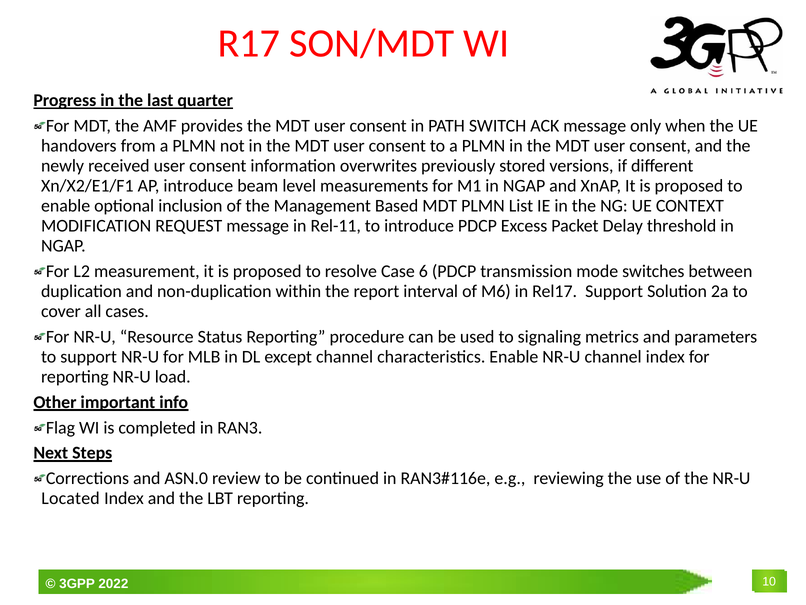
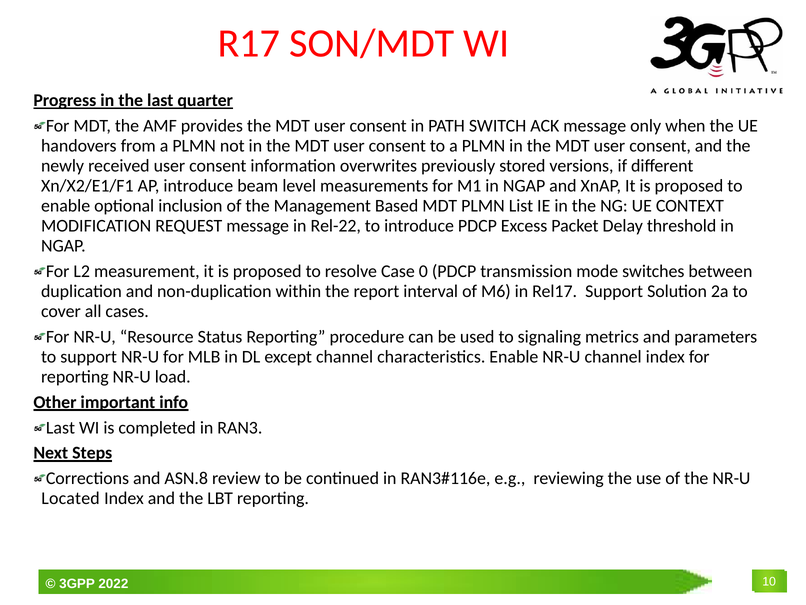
Rel-11: Rel-11 -> Rel-22
6: 6 -> 0
Flag at (60, 427): Flag -> Last
ASN.0: ASN.0 -> ASN.8
